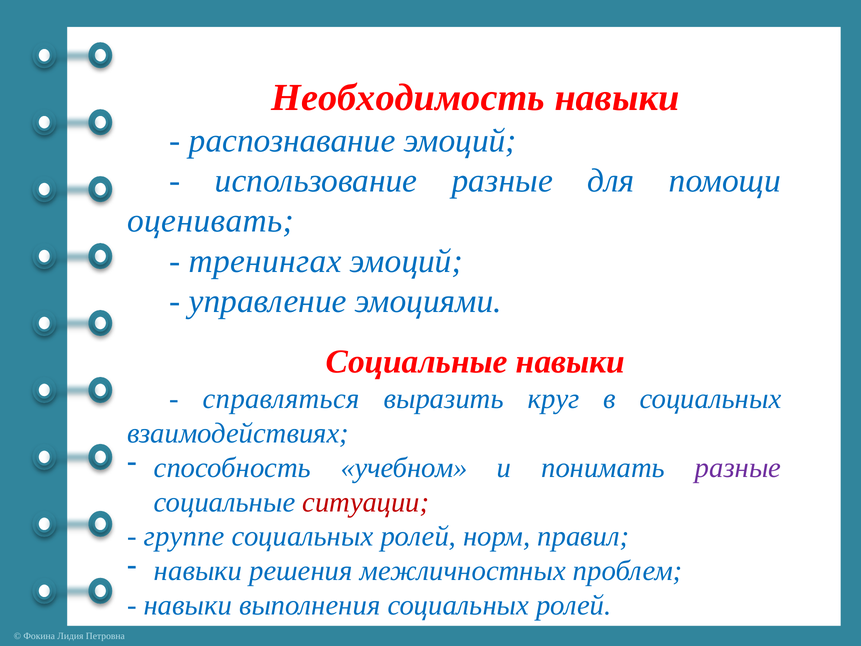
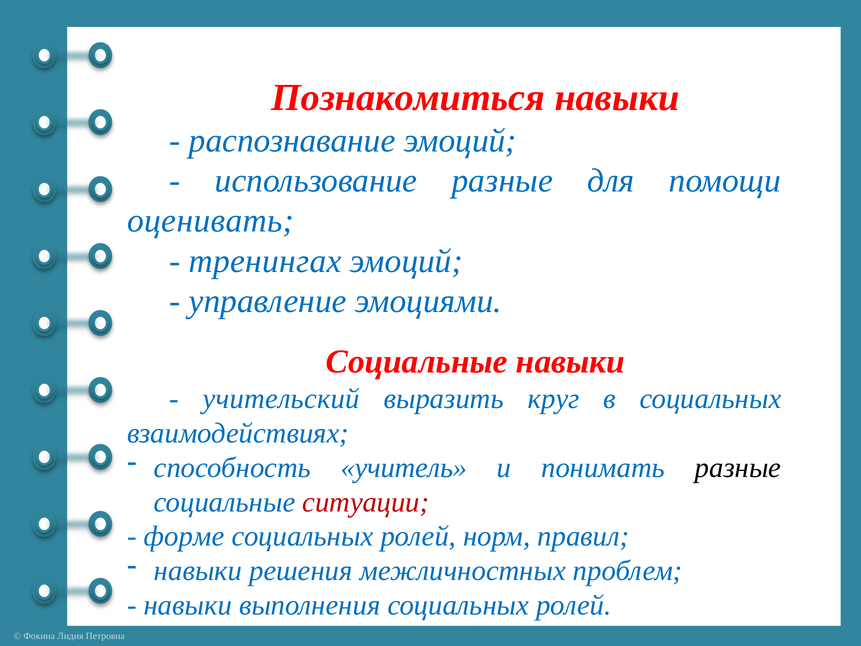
Необходимость: Необходимость -> Познакомиться
справляться: справляться -> учительский
учебном: учебном -> учитель
разные at (738, 467) colour: purple -> black
группе: группе -> форме
